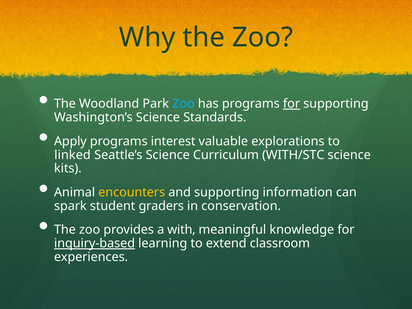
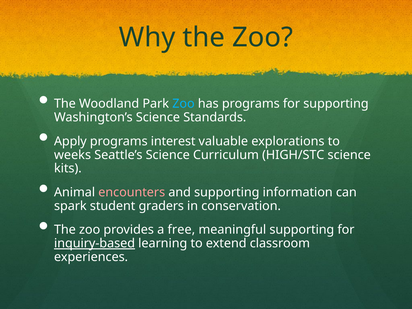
for at (291, 104) underline: present -> none
linked: linked -> weeks
WITH/STC: WITH/STC -> HIGH/STC
encounters colour: yellow -> pink
with: with -> free
meaningful knowledge: knowledge -> supporting
